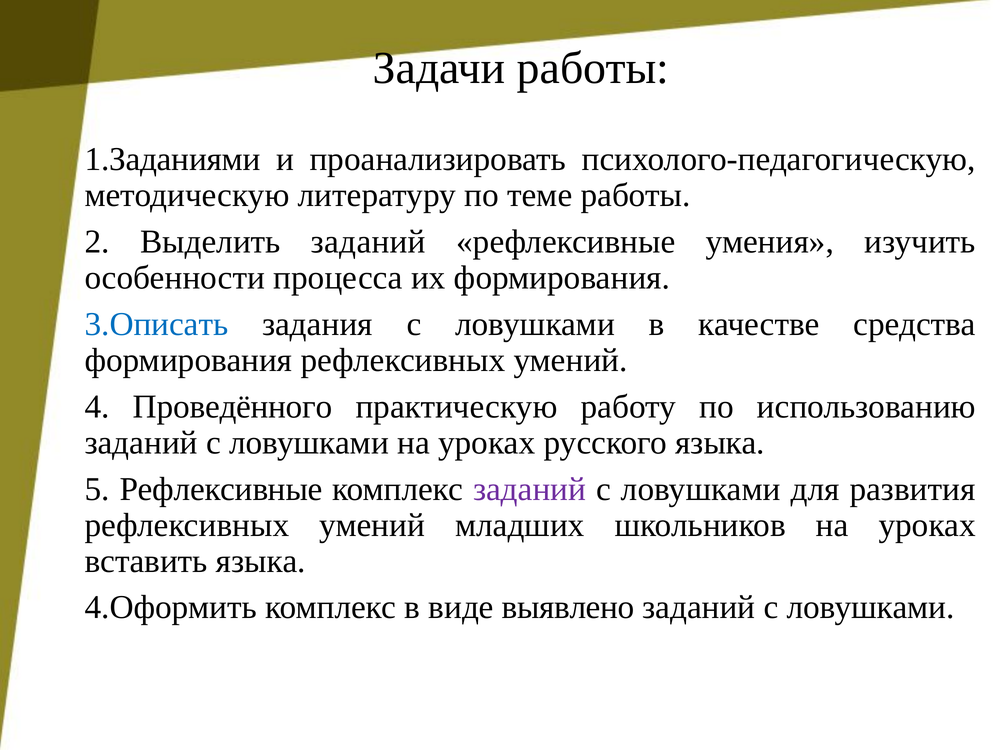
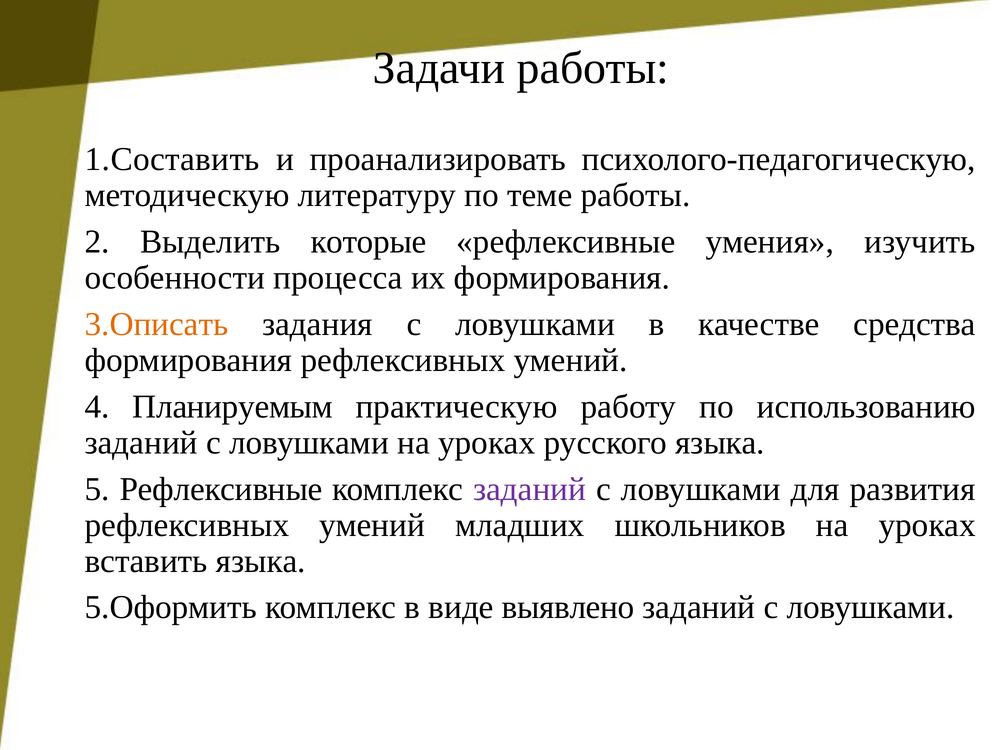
1.Заданиями: 1.Заданиями -> 1.Составить
Выделить заданий: заданий -> которые
3.Описать colour: blue -> orange
Проведённого: Проведённого -> Планируемым
4.Оформить: 4.Оформить -> 5.Оформить
